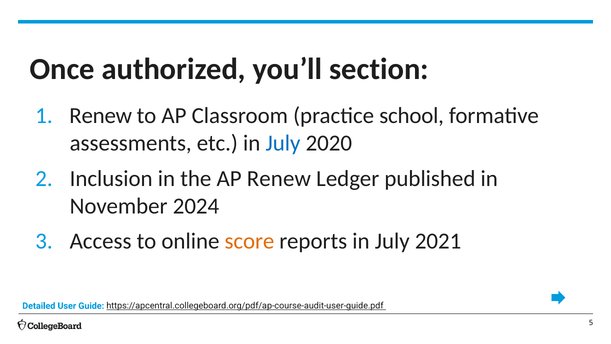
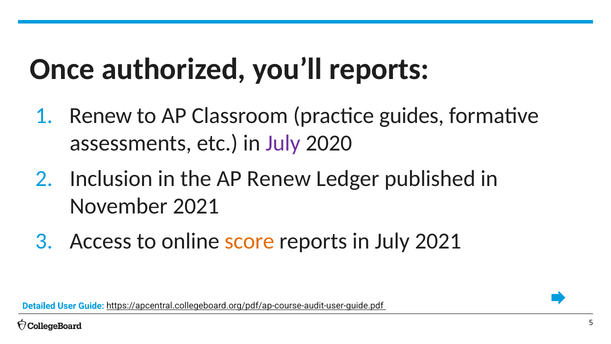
you’ll section: section -> reports
school: school -> guides
July at (283, 143) colour: blue -> purple
November 2024: 2024 -> 2021
